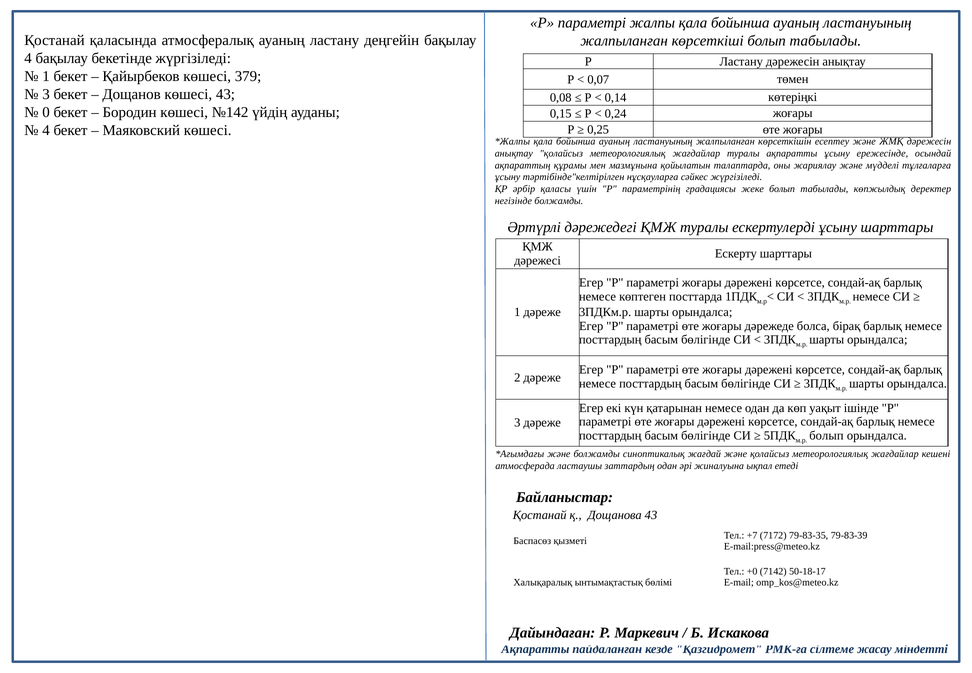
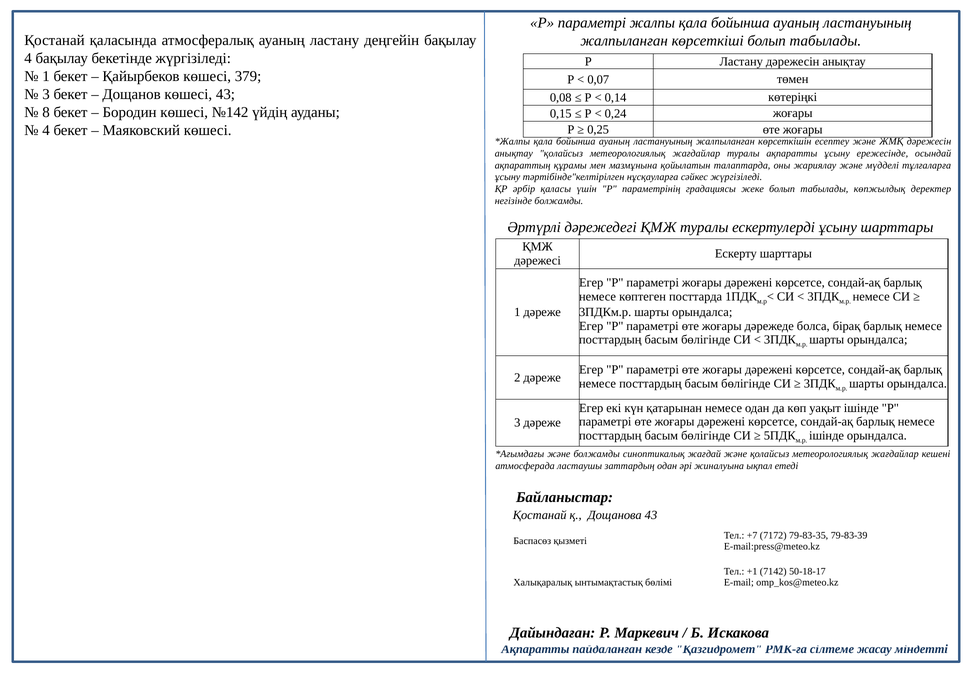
0: 0 -> 8
болып at (826, 436): болып -> ішінде
+0: +0 -> +1
